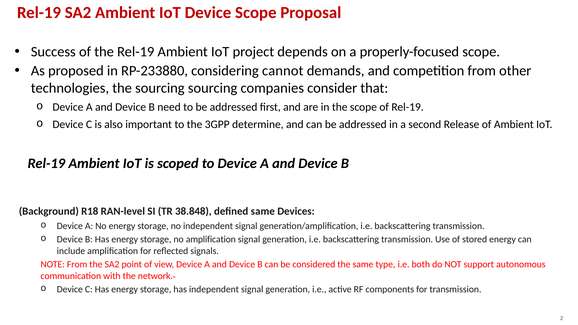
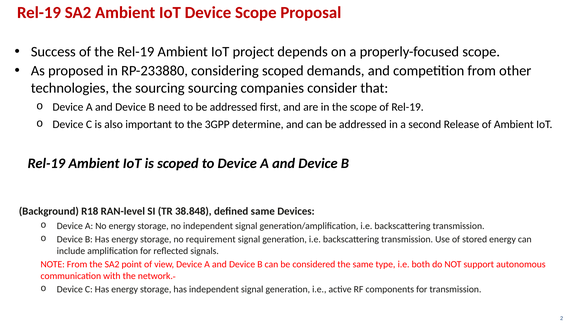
considering cannot: cannot -> scoped
no amplification: amplification -> requirement
